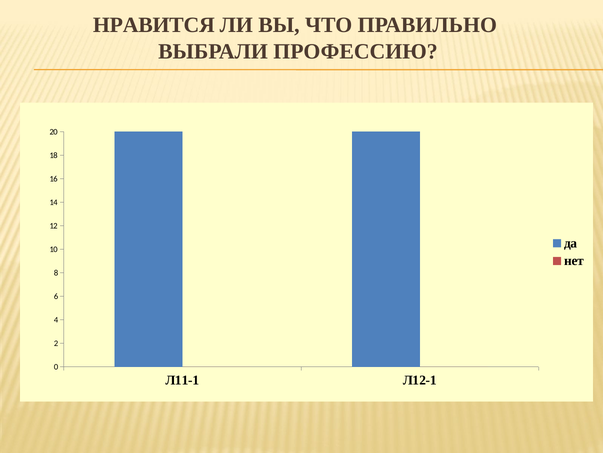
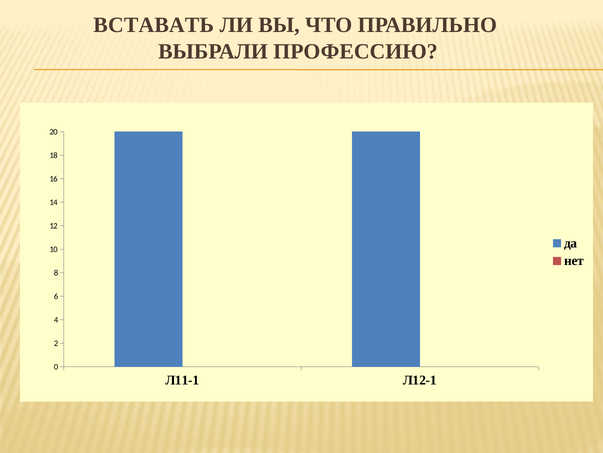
НРАВИТСЯ: НРАВИТСЯ -> ВСТАВАТЬ
